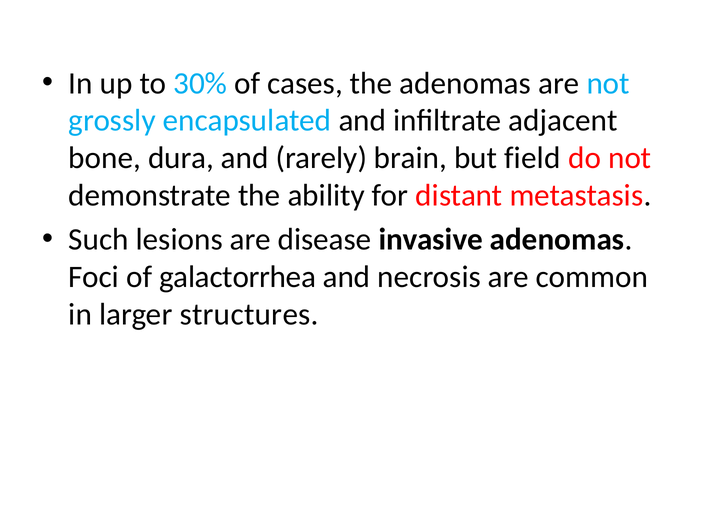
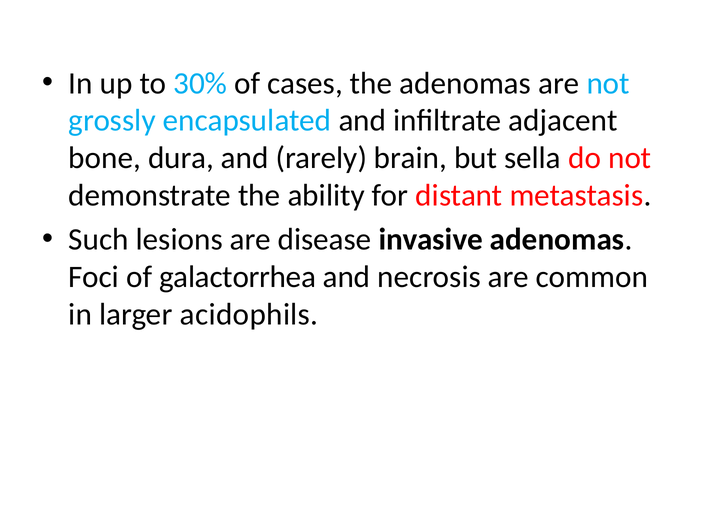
field: field -> sella
structures: structures -> acidophils
